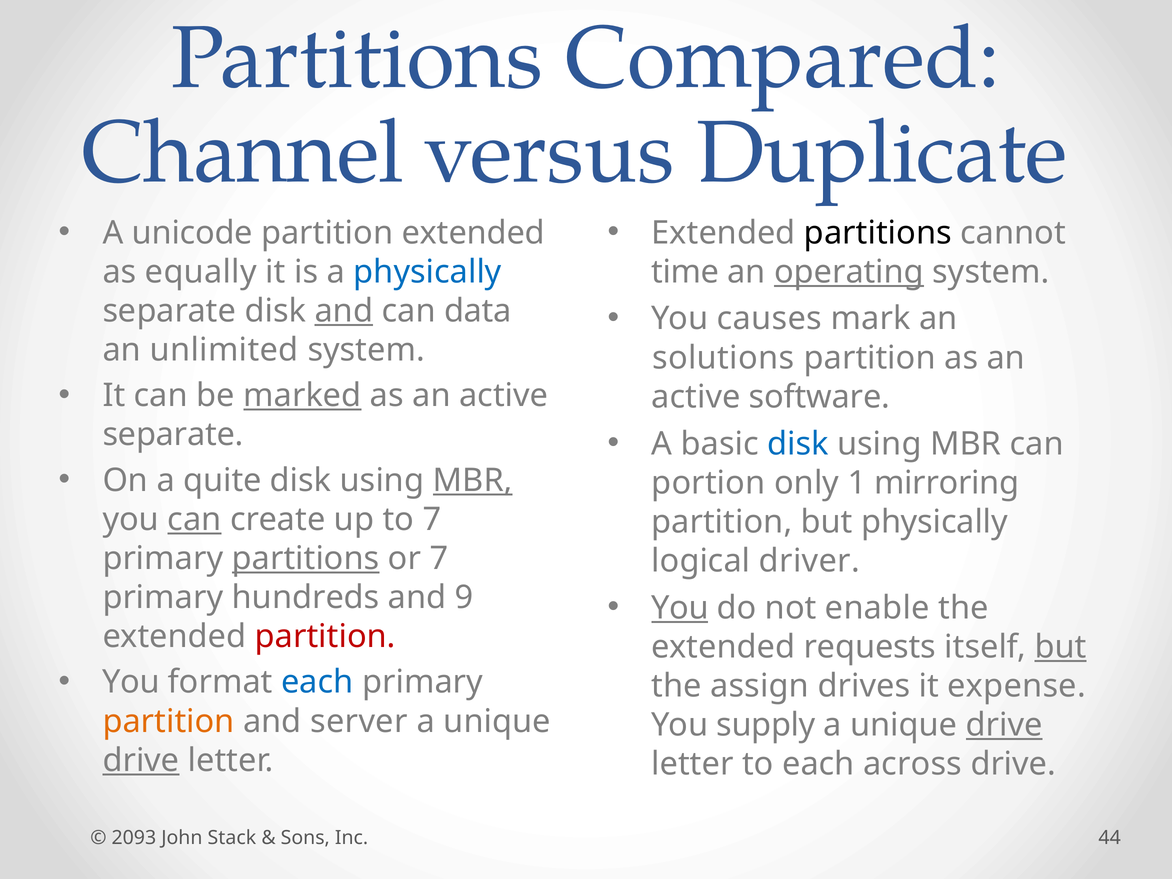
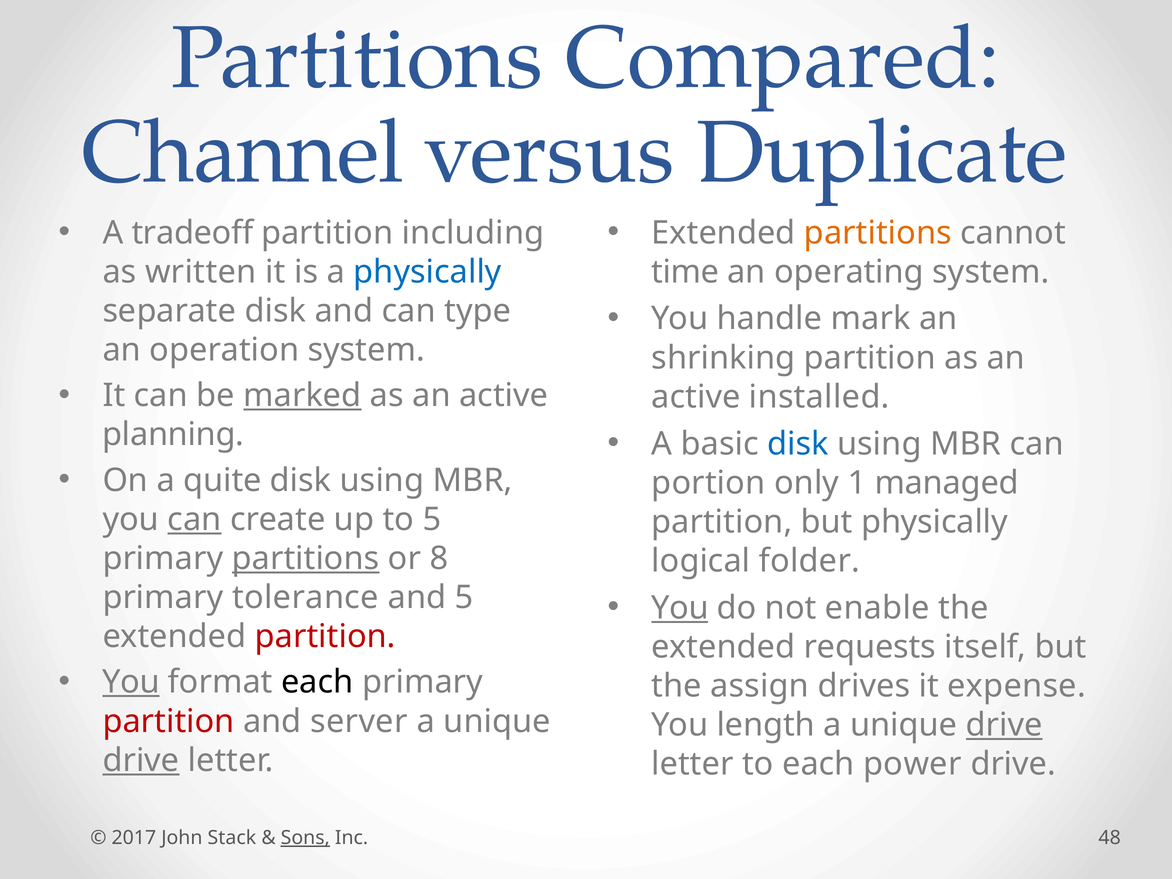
partitions at (878, 233) colour: black -> orange
unicode: unicode -> tradeoff
partition extended: extended -> including
equally: equally -> written
operating underline: present -> none
causes: causes -> handle
and at (344, 311) underline: present -> none
data: data -> type
unlimited: unlimited -> operation
solutions: solutions -> shrinking
software: software -> installed
separate at (173, 435): separate -> planning
MBR at (473, 480) underline: present -> none
mirroring: mirroring -> managed
to 7: 7 -> 5
or 7: 7 -> 8
driver: driver -> folder
hundreds: hundreds -> tolerance
and 9: 9 -> 5
but at (1061, 647) underline: present -> none
You at (131, 682) underline: none -> present
each at (317, 682) colour: blue -> black
partition at (169, 721) colour: orange -> red
supply: supply -> length
across: across -> power
2093: 2093 -> 2017
Sons underline: none -> present
44: 44 -> 48
